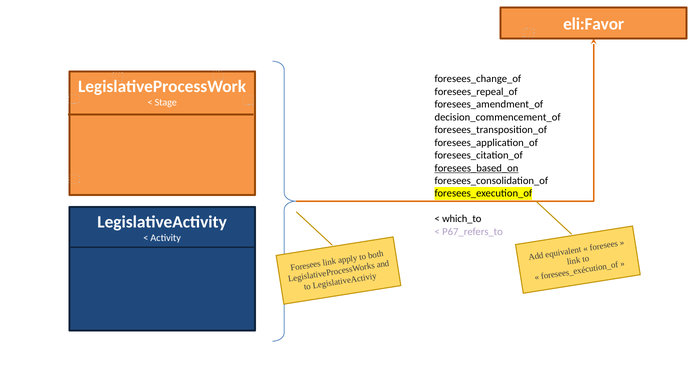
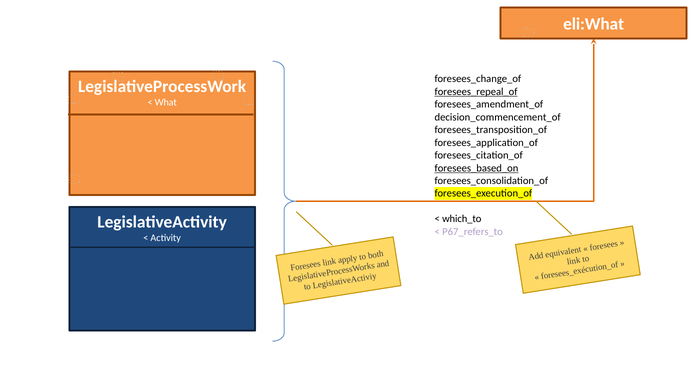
eli:Favor: eli:Favor -> eli:What
foresees_repeal_of underline: none -> present
Stage: Stage -> What
